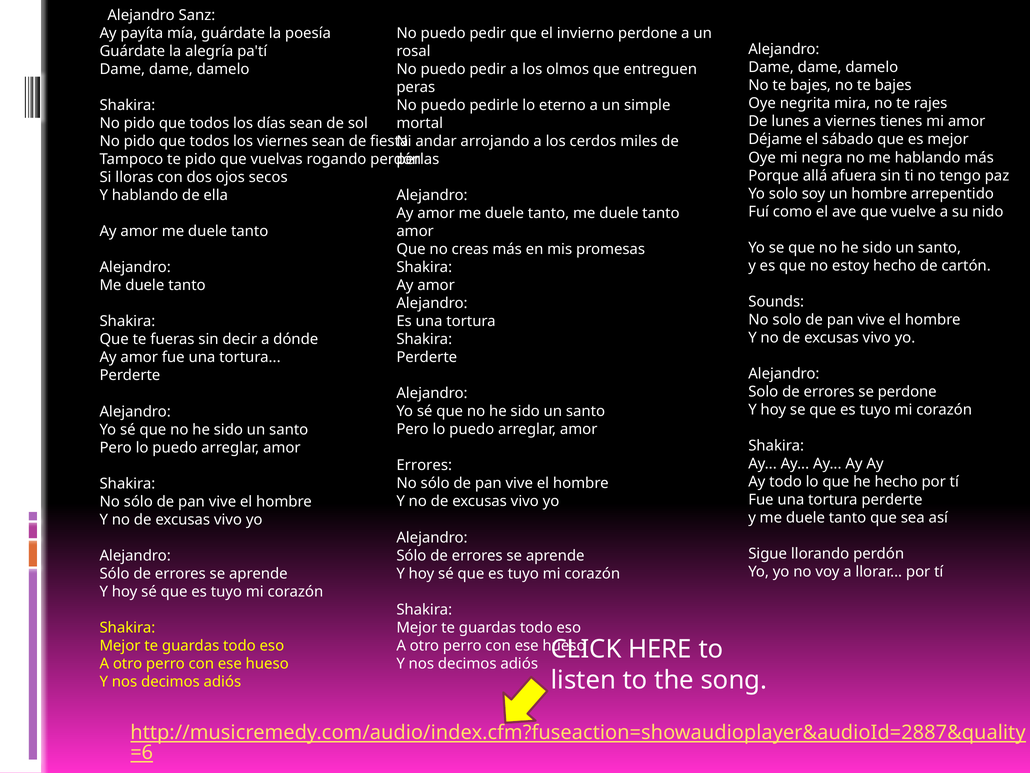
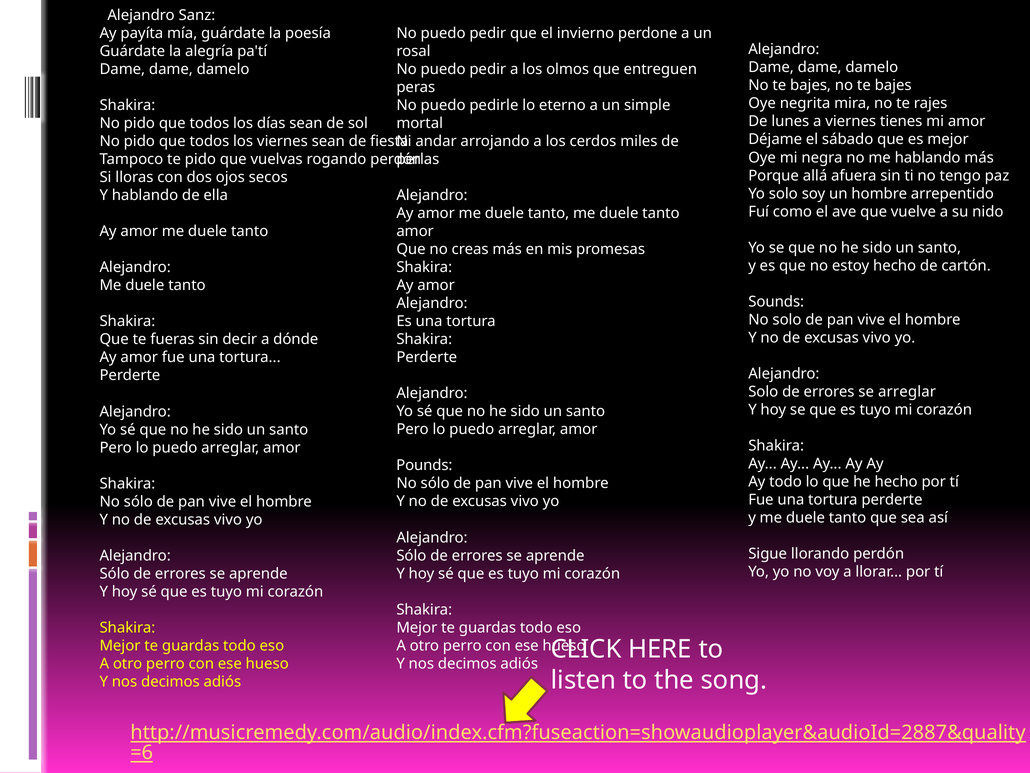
se perdone: perdone -> arreglar
Errores at (424, 465): Errores -> Pounds
